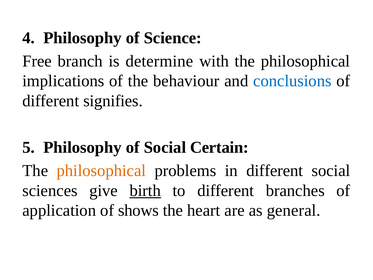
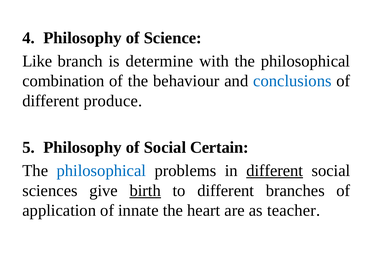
Free: Free -> Like
implications: implications -> combination
signifies: signifies -> produce
philosophical at (101, 170) colour: orange -> blue
different at (275, 170) underline: none -> present
shows: shows -> innate
general: general -> teacher
